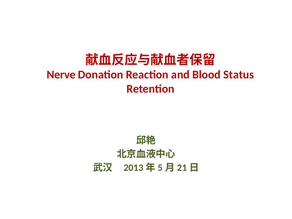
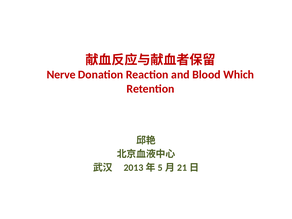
Status: Status -> Which
